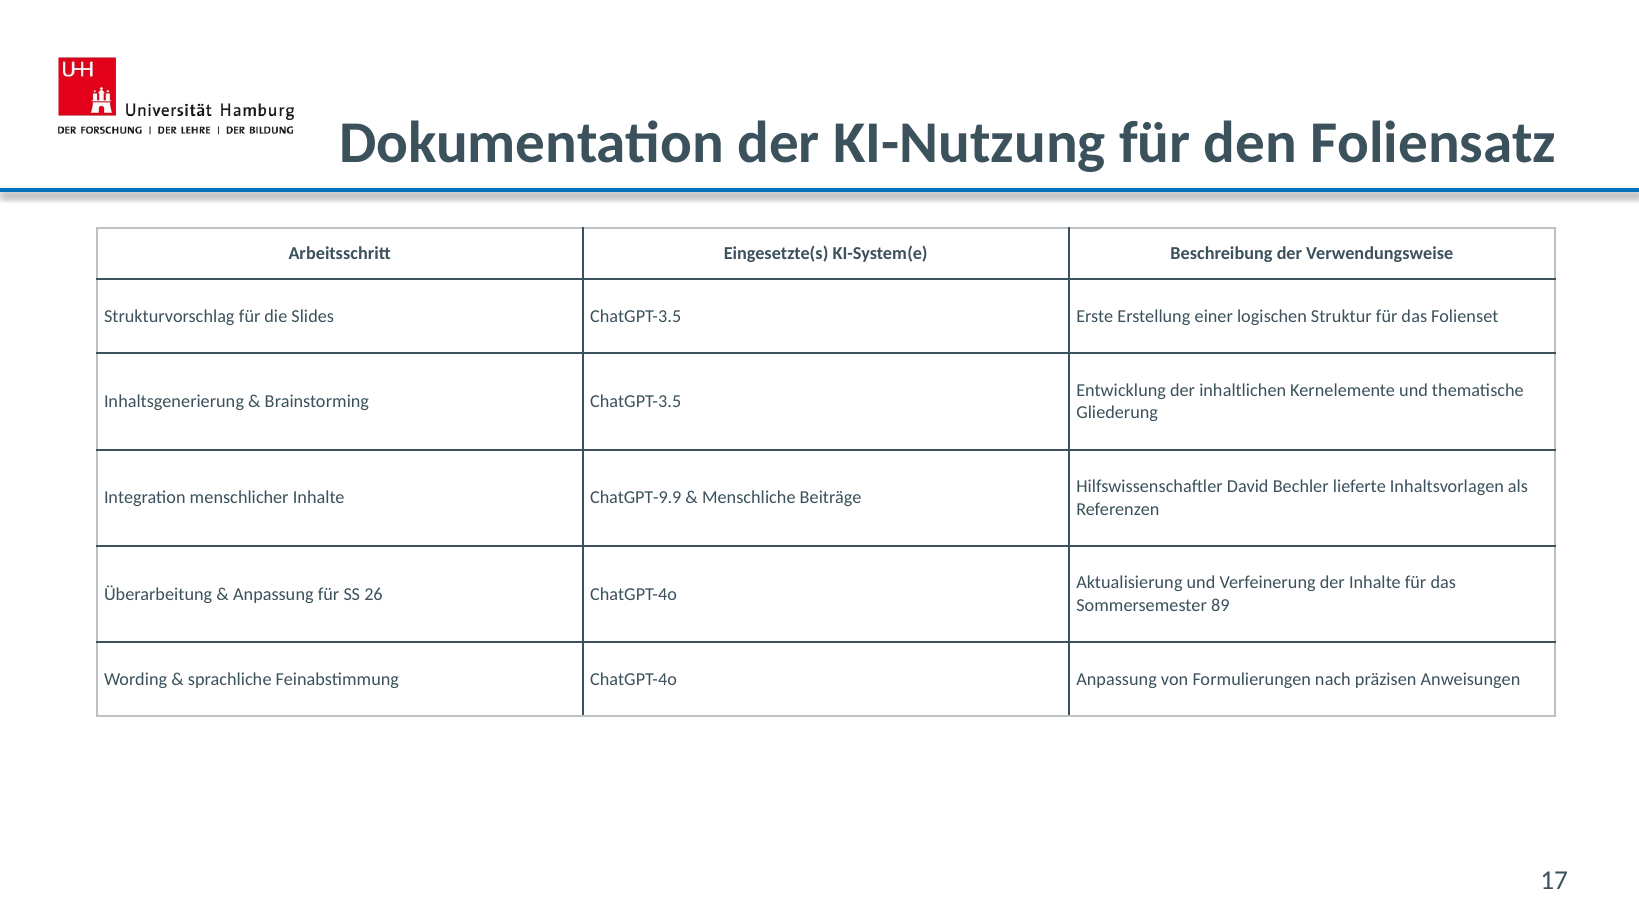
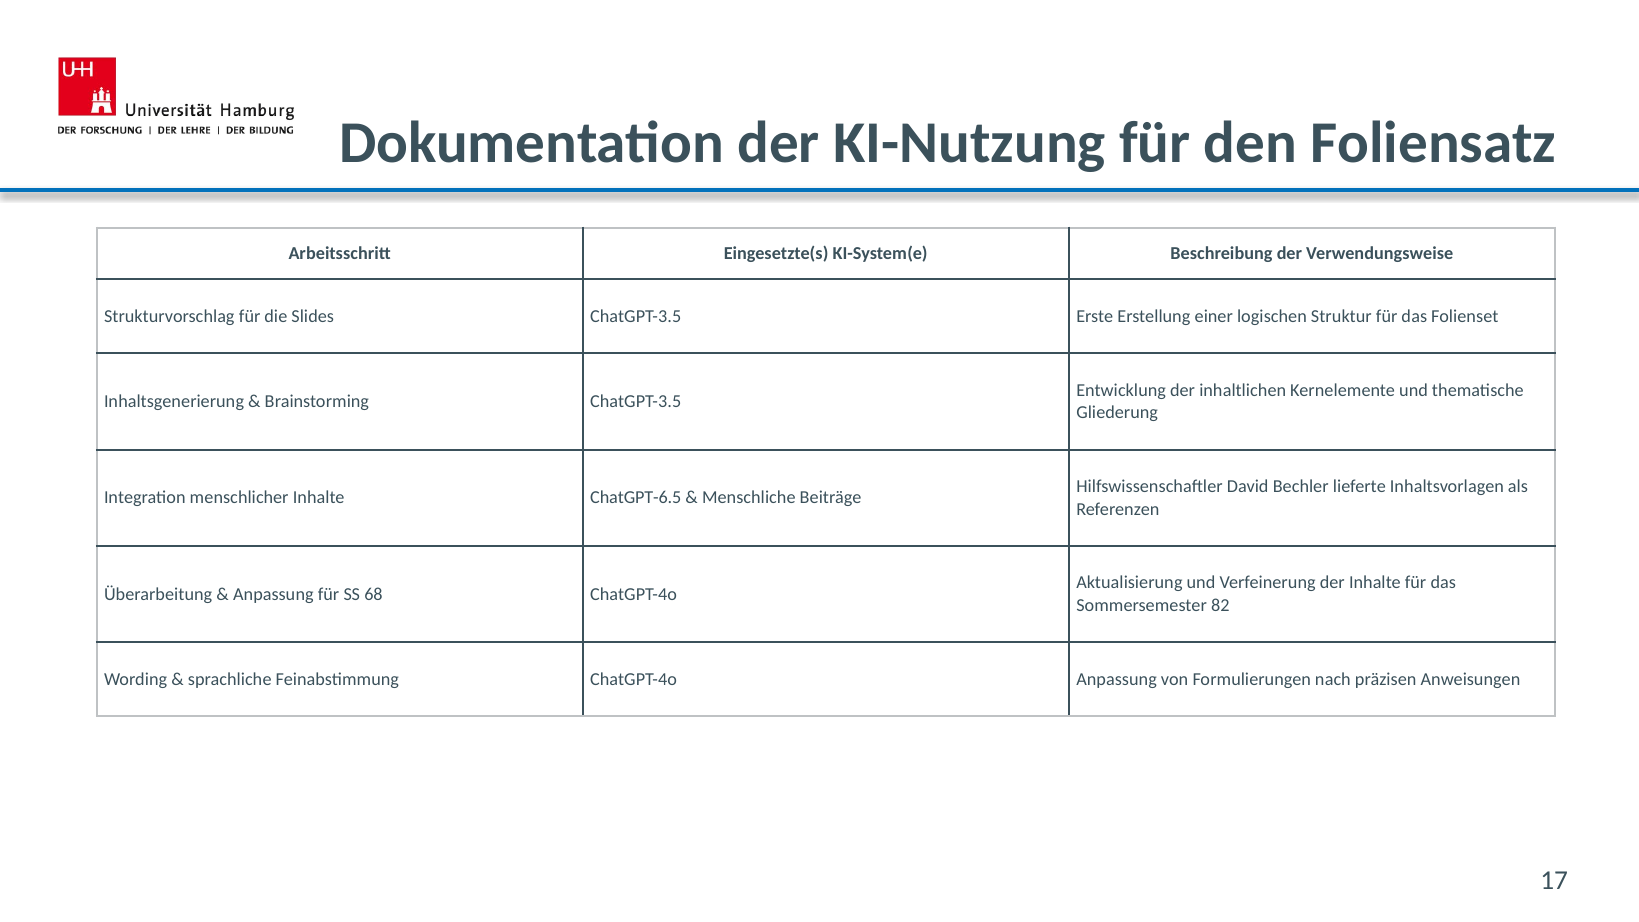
ChatGPT-9.9: ChatGPT-9.9 -> ChatGPT-6.5
26: 26 -> 68
89: 89 -> 82
